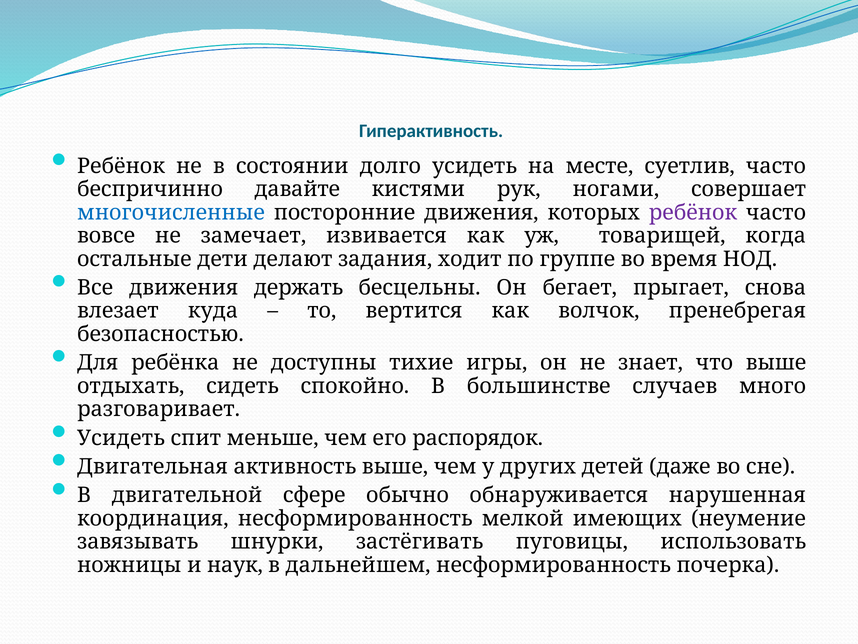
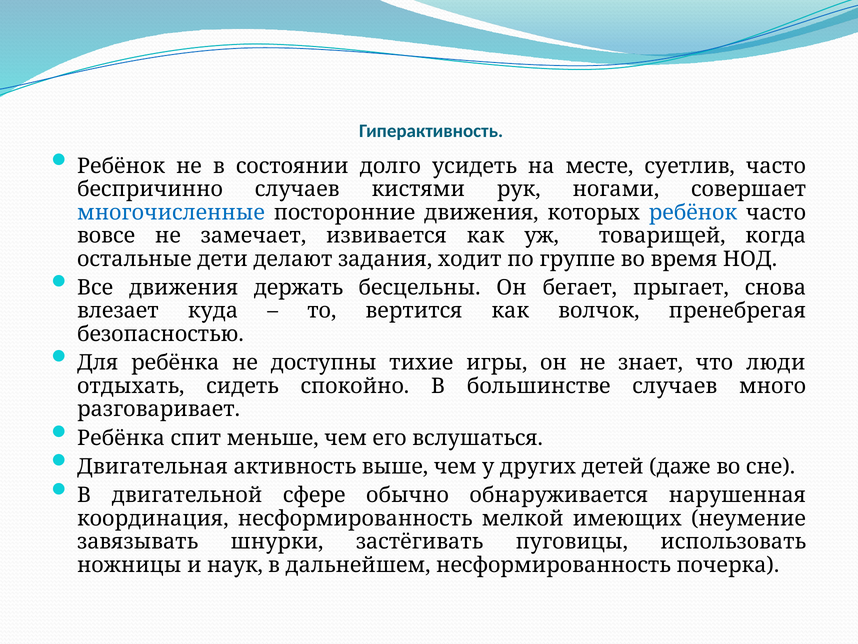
беспричинно давайте: давайте -> случаев
ребёнок at (693, 212) colour: purple -> blue
что выше: выше -> люди
Усидеть at (121, 438): Усидеть -> Ребёнка
распорядок: распорядок -> вслушаться
